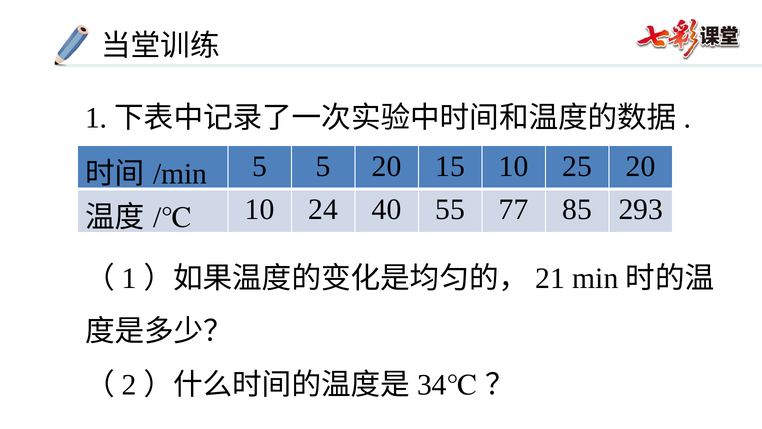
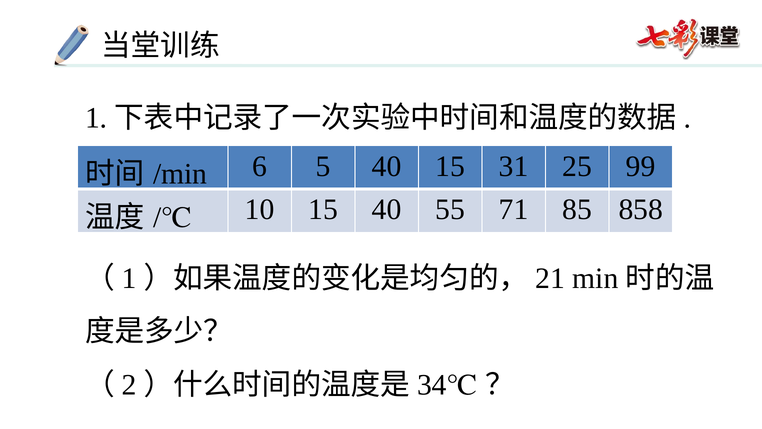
5 at (260, 166): 5 -> 6
5 20: 20 -> 40
15 10: 10 -> 31
25 20: 20 -> 99
10 24: 24 -> 15
77: 77 -> 71
293: 293 -> 858
